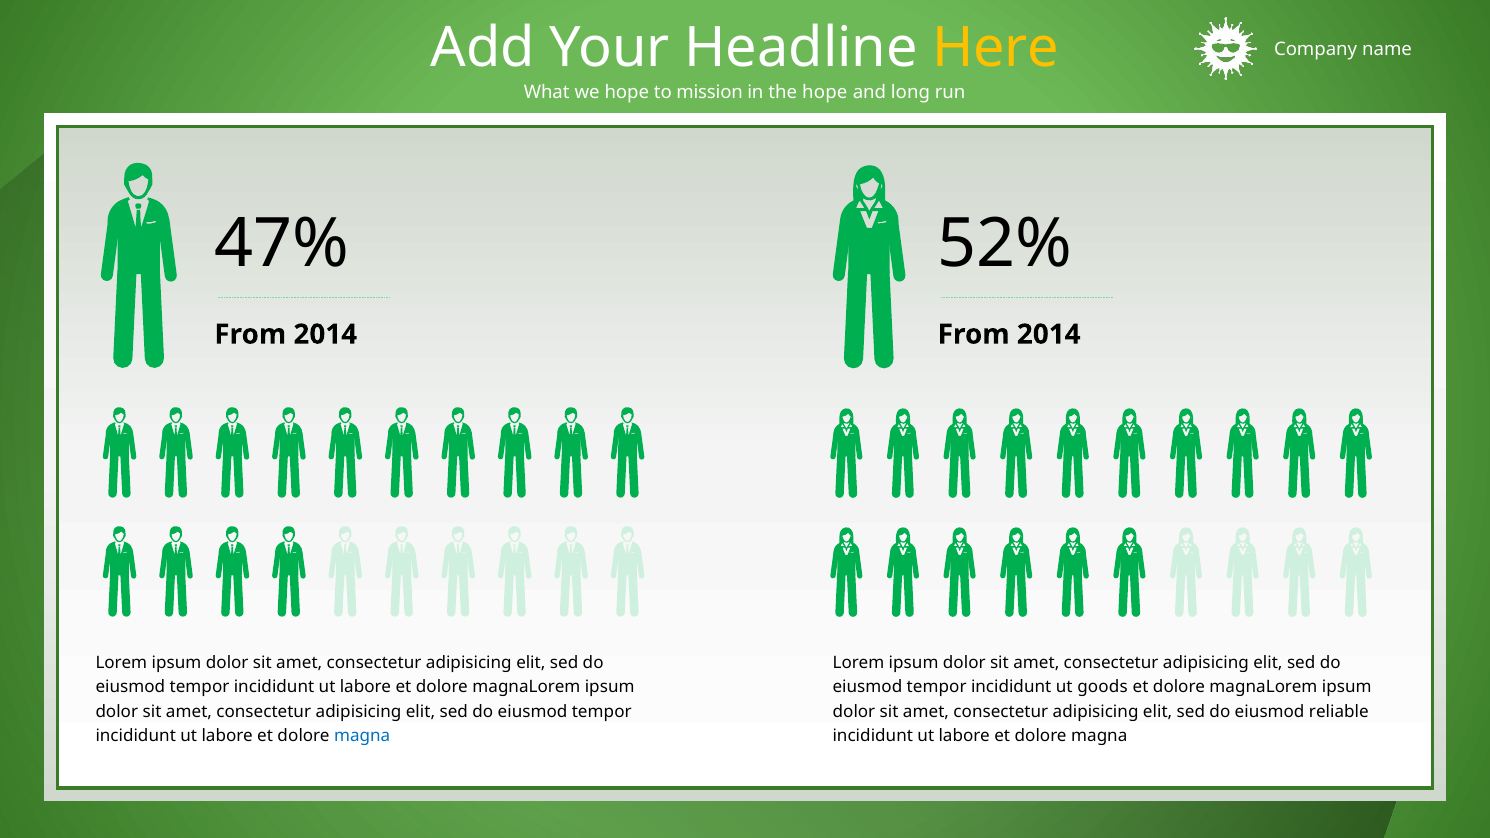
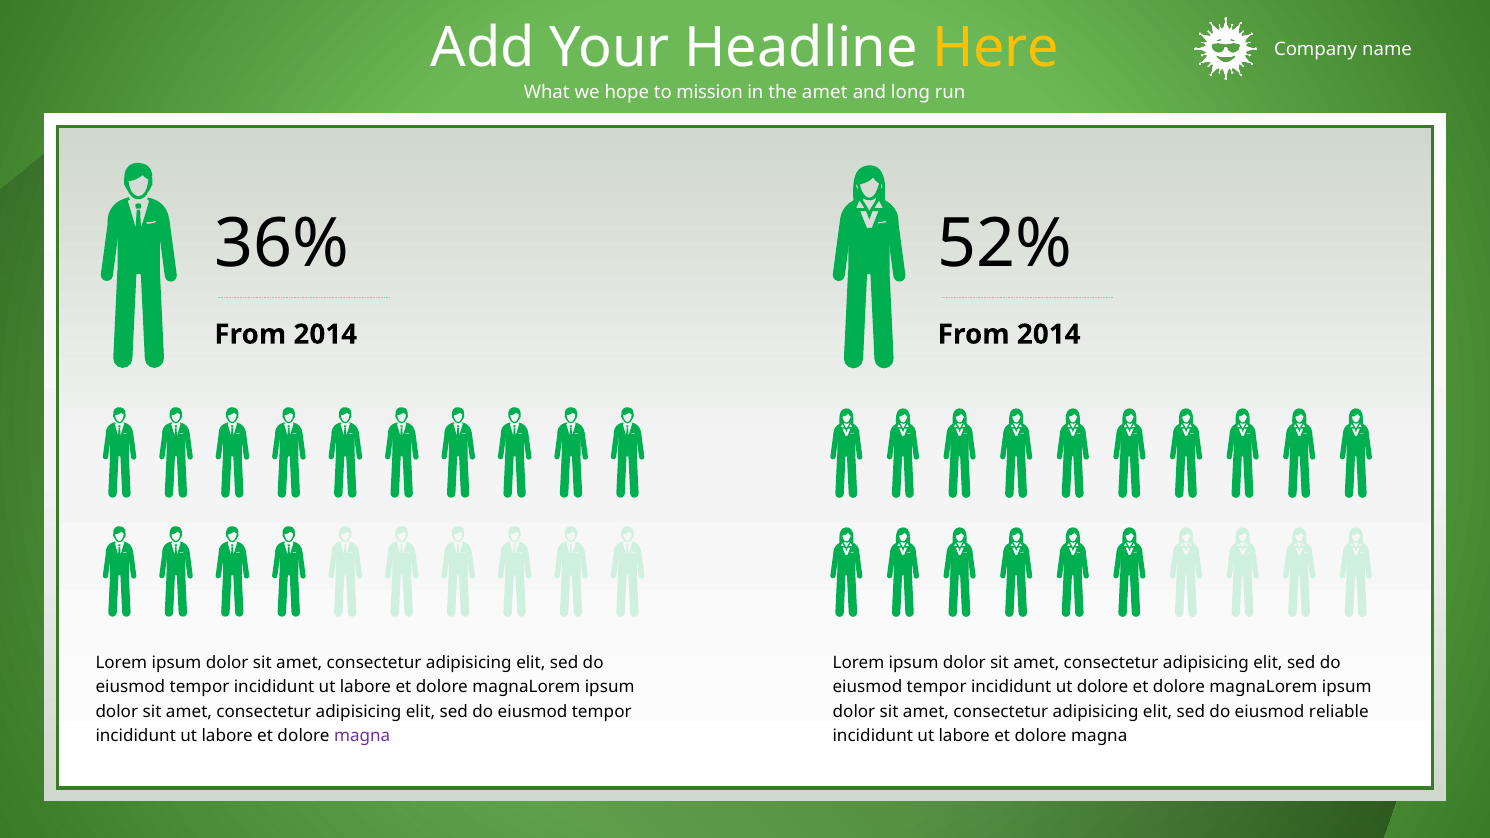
the hope: hope -> amet
47%: 47% -> 36%
ut goods: goods -> dolore
magna at (362, 736) colour: blue -> purple
